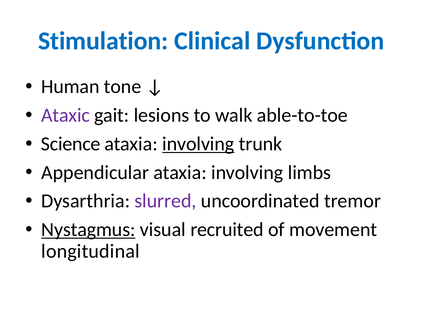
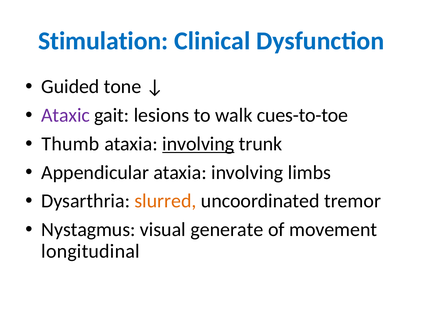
Human: Human -> Guided
able-to-toe: able-to-toe -> cues-to-toe
Science: Science -> Thumb
slurred colour: purple -> orange
Nystagmus underline: present -> none
recruited: recruited -> generate
